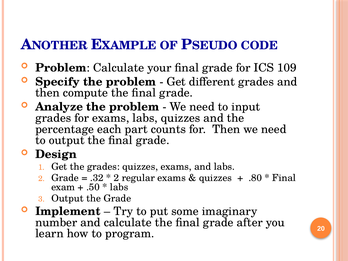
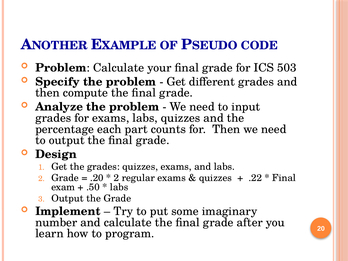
109: 109 -> 503
.32: .32 -> .20
.80: .80 -> .22
